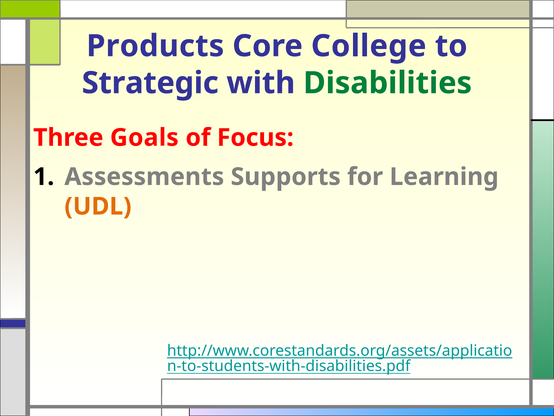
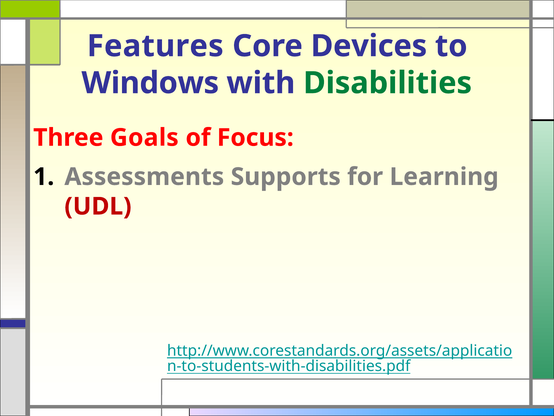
Products: Products -> Features
College: College -> Devices
Strategic: Strategic -> Windows
UDL colour: orange -> red
